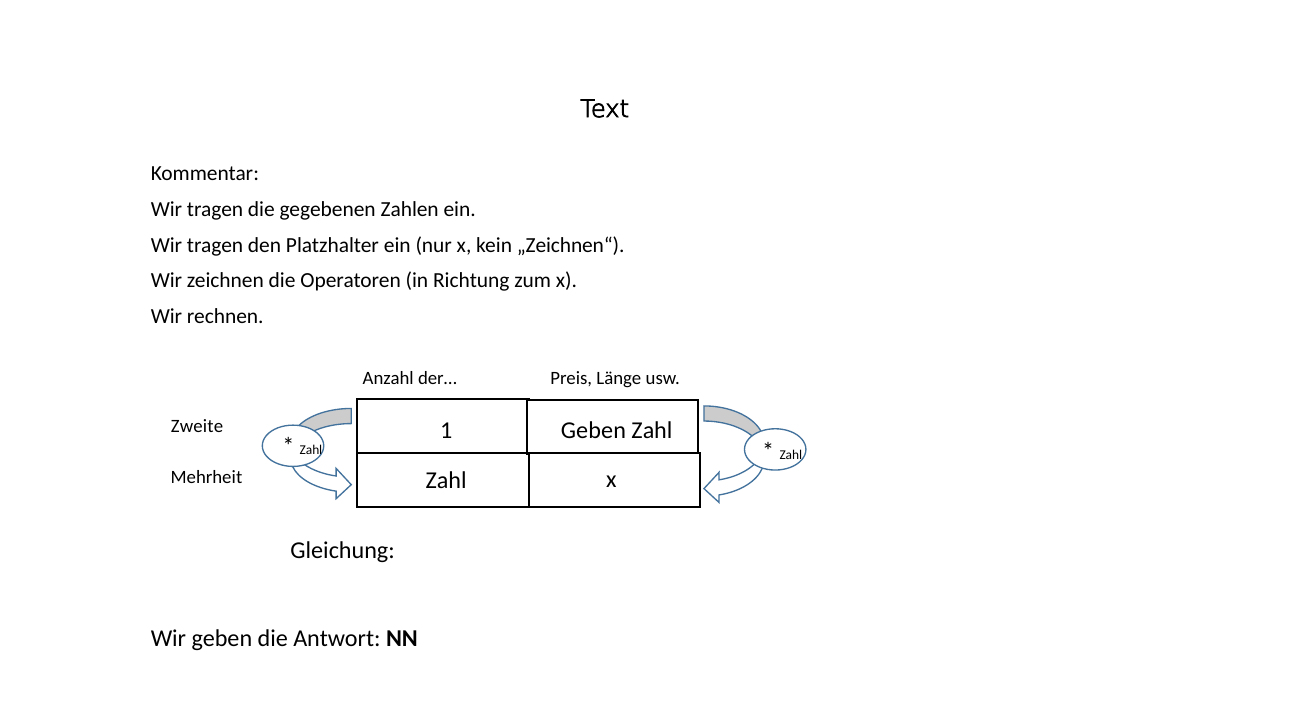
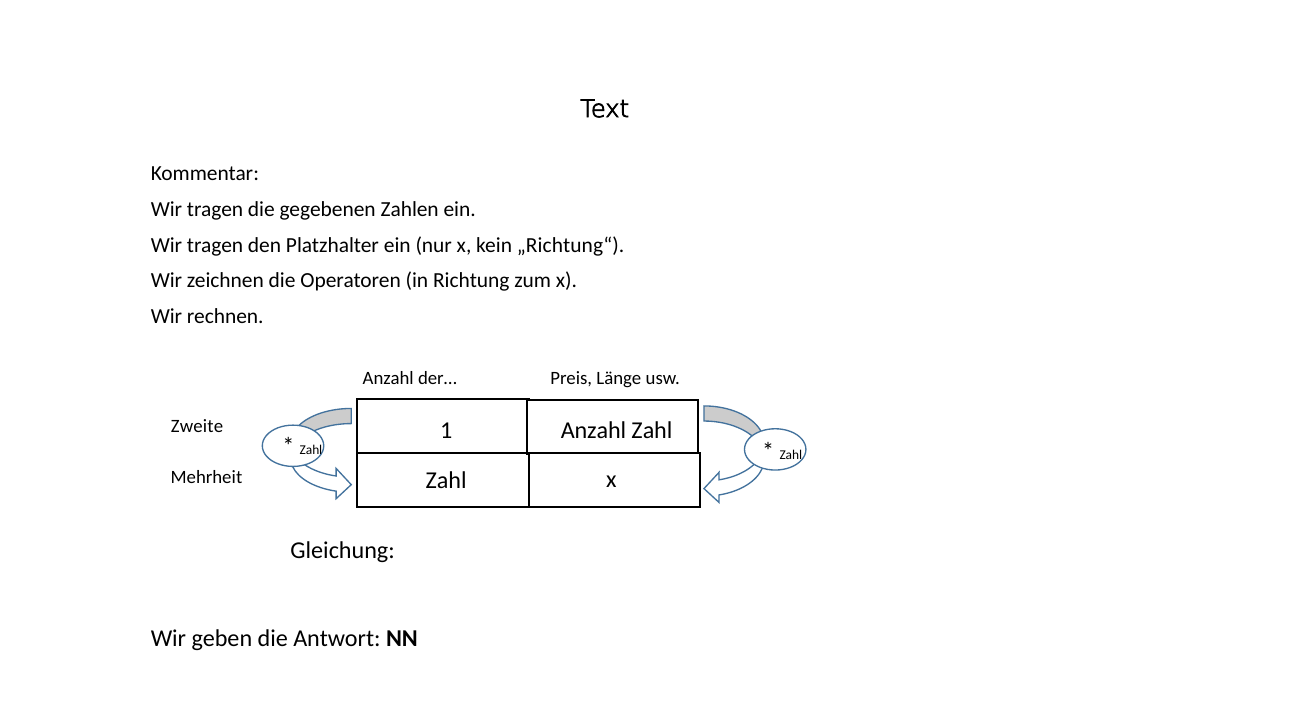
„Zeichnen“: „Zeichnen“ -> „Richtung“
Geben at (593, 430): Geben -> Anzahl
